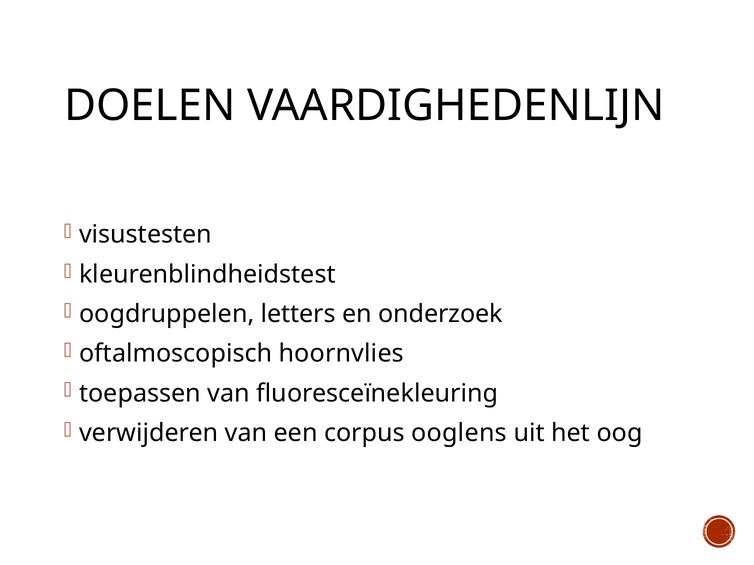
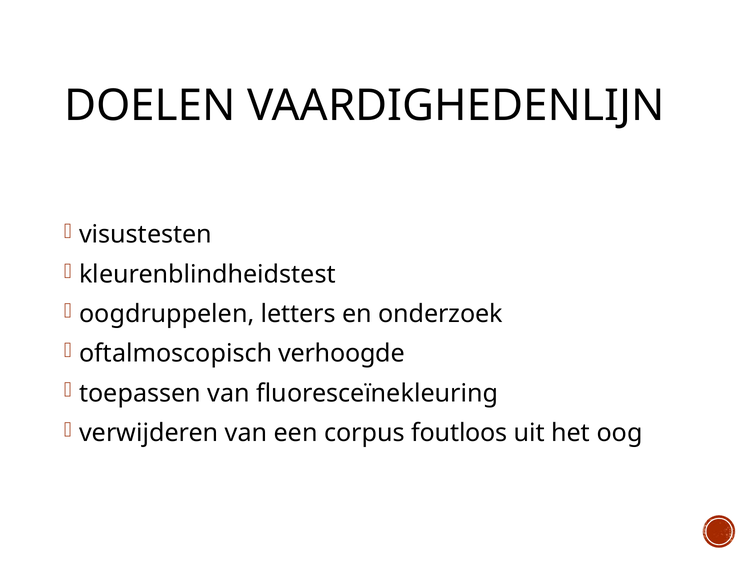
hoornvlies: hoornvlies -> verhoogde
ooglens: ooglens -> foutloos
